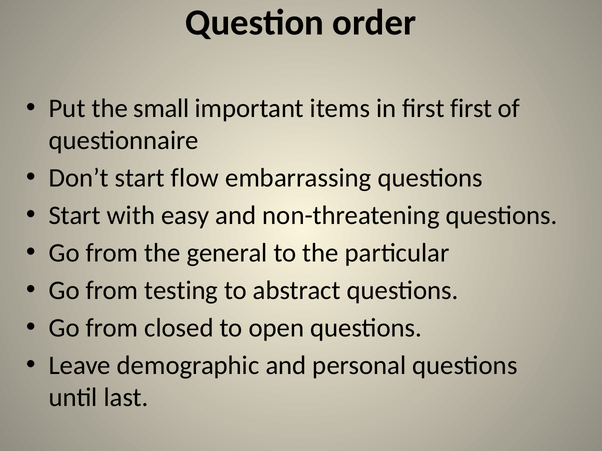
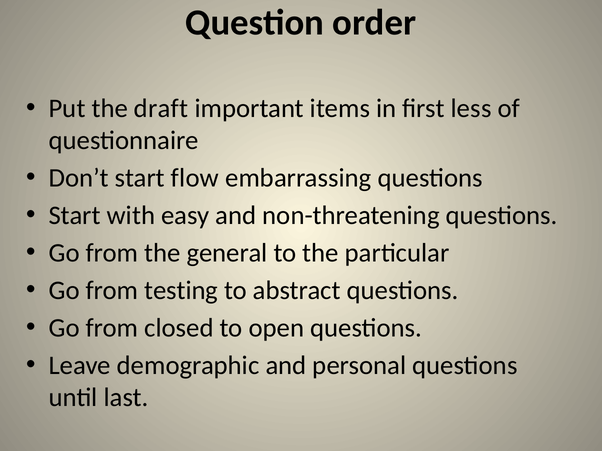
small: small -> draft
first first: first -> less
